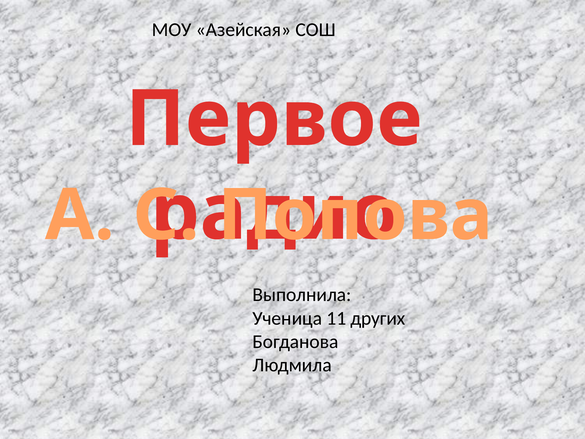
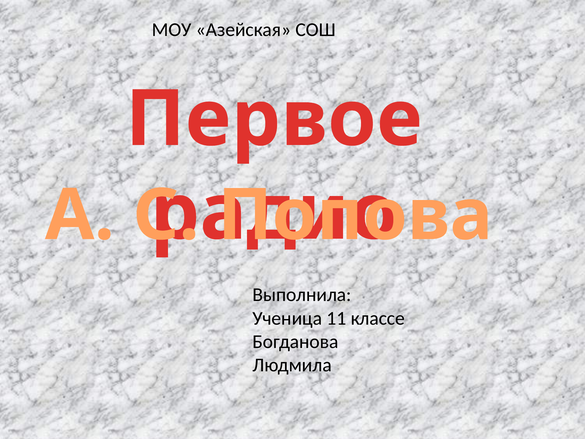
других: других -> классе
